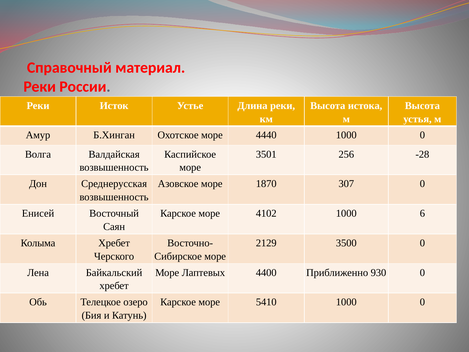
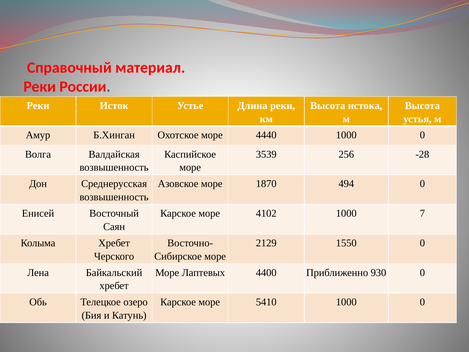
3501: 3501 -> 3539
307: 307 -> 494
6: 6 -> 7
3500: 3500 -> 1550
